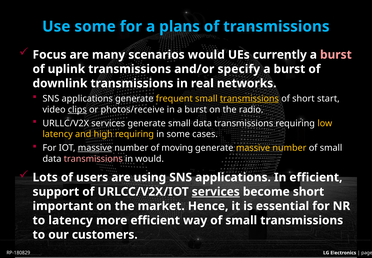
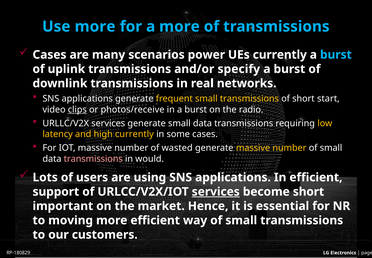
Use some: some -> more
a plans: plans -> more
Focus at (50, 55): Focus -> Cases
scenarios would: would -> power
burst at (336, 55) colour: pink -> light blue
transmissions at (249, 98) underline: present -> none
high requiring: requiring -> currently
massive at (95, 148) underline: present -> none
moving: moving -> wasted
to latency: latency -> moving
